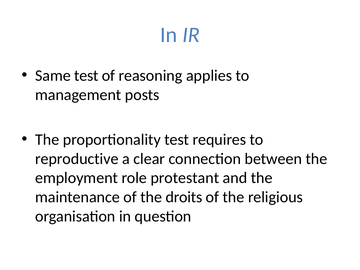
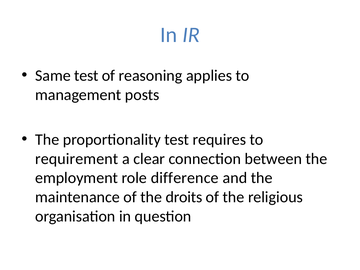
reproductive: reproductive -> requirement
protestant: protestant -> difference
